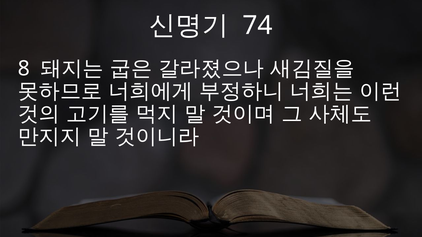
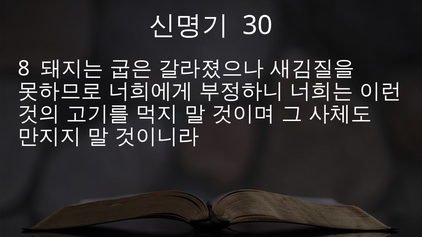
74: 74 -> 30
